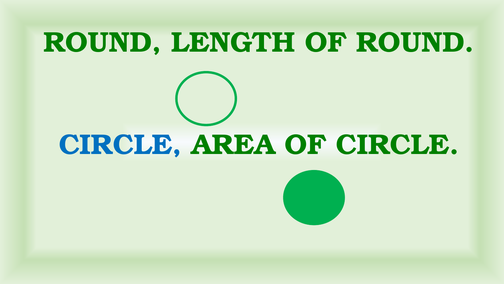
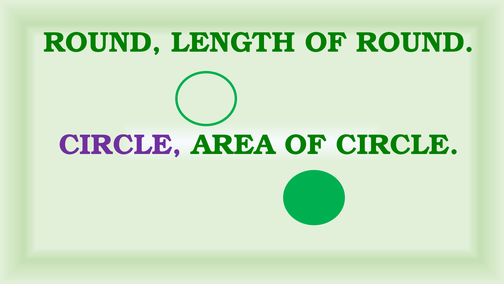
CIRCLE at (120, 145) colour: blue -> purple
